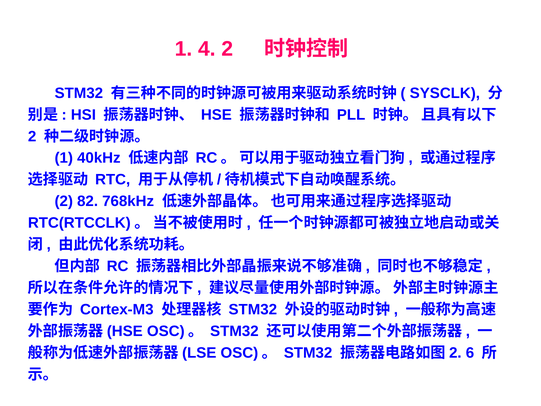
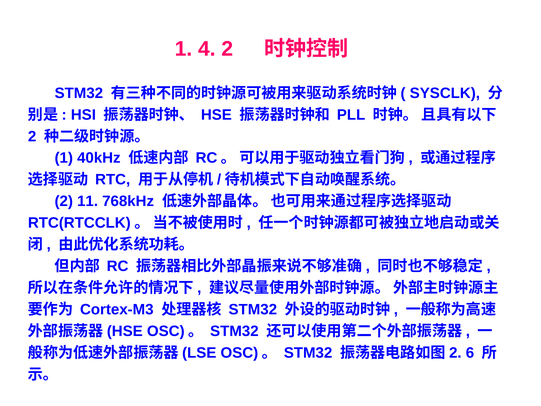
82: 82 -> 11
